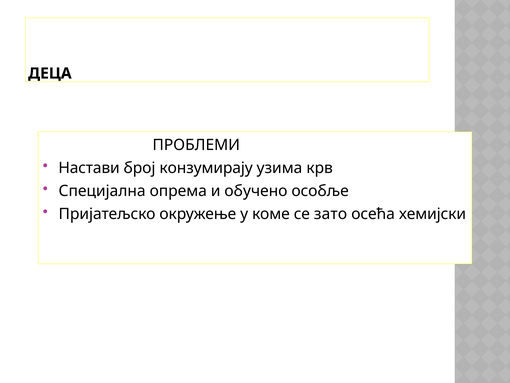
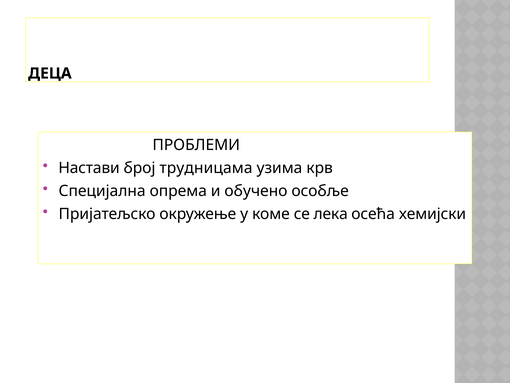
конзумирају: конзумирају -> трудницама
зато: зато -> лека
